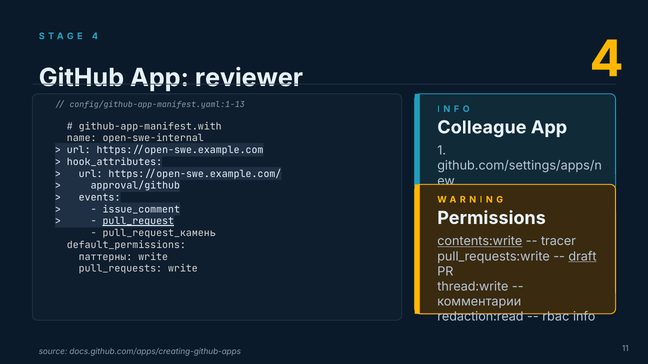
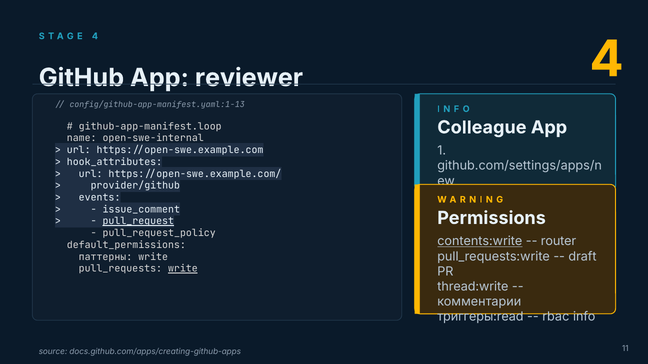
github-app-manifest.with: github-app-manifest.with -> github-app-manifest.loop
approval/github: approval/github -> provider/github
pull_request_камень: pull_request_камень -> pull_request_policy
tracer: tracer -> router
draft underline: present -> none
write at (183, 269) underline: none -> present
redaction:read: redaction:read -> триггеры:read
